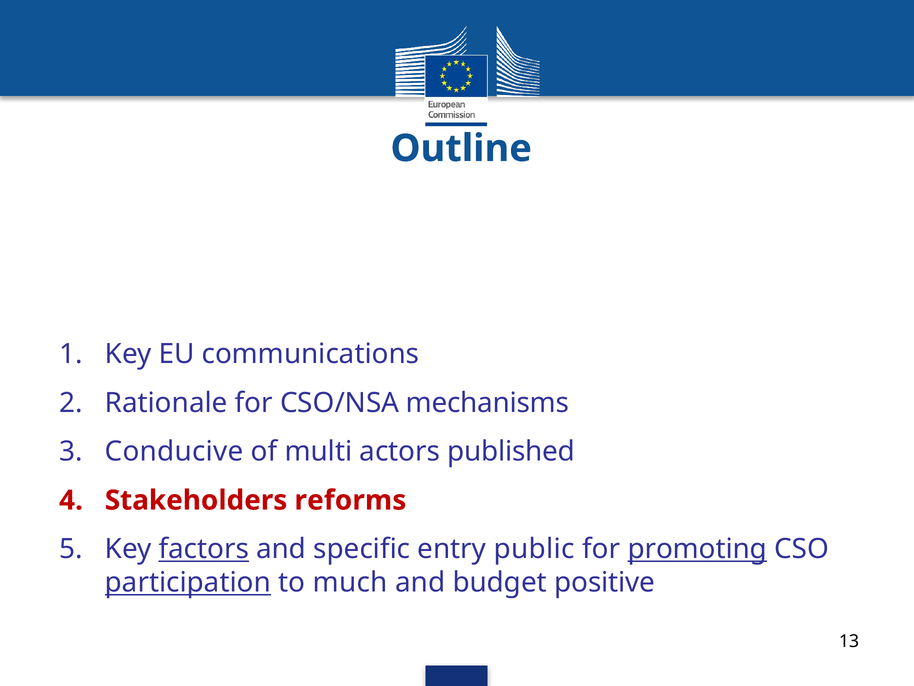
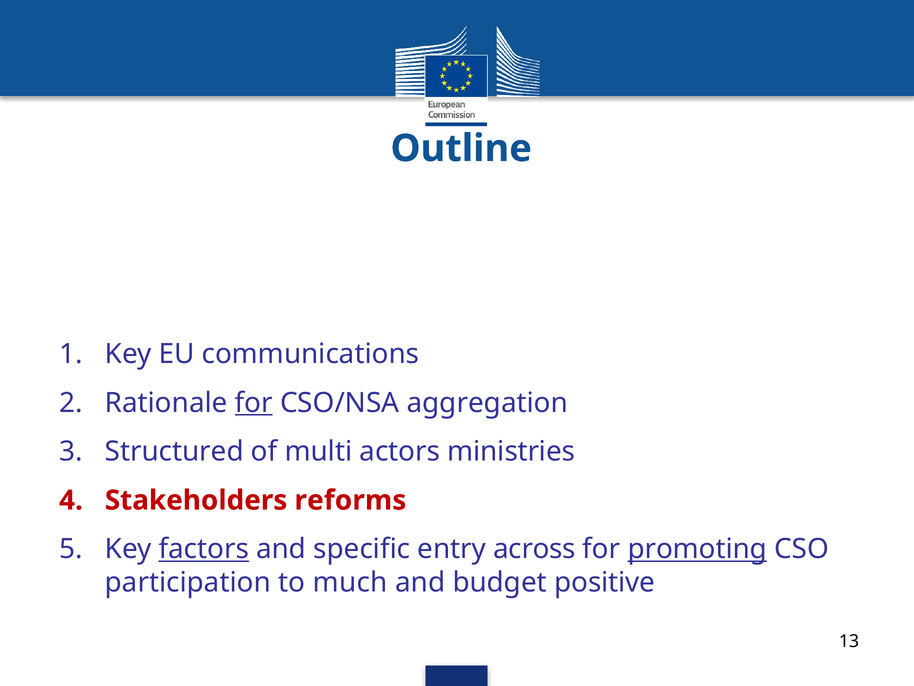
for at (254, 403) underline: none -> present
mechanisms: mechanisms -> aggregation
Conducive: Conducive -> Structured
published: published -> ministries
public: public -> across
participation underline: present -> none
